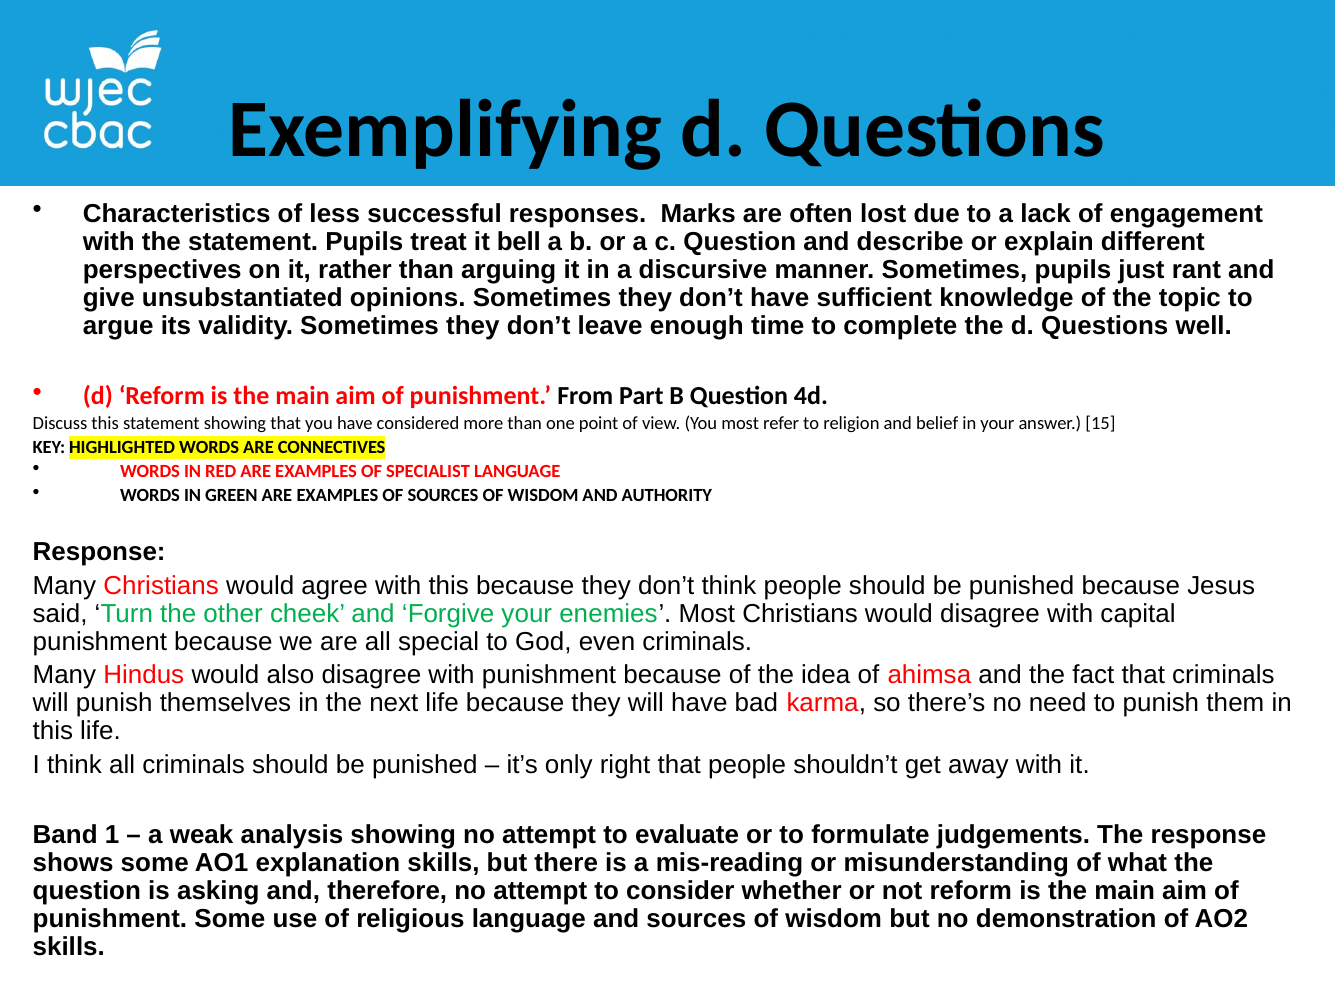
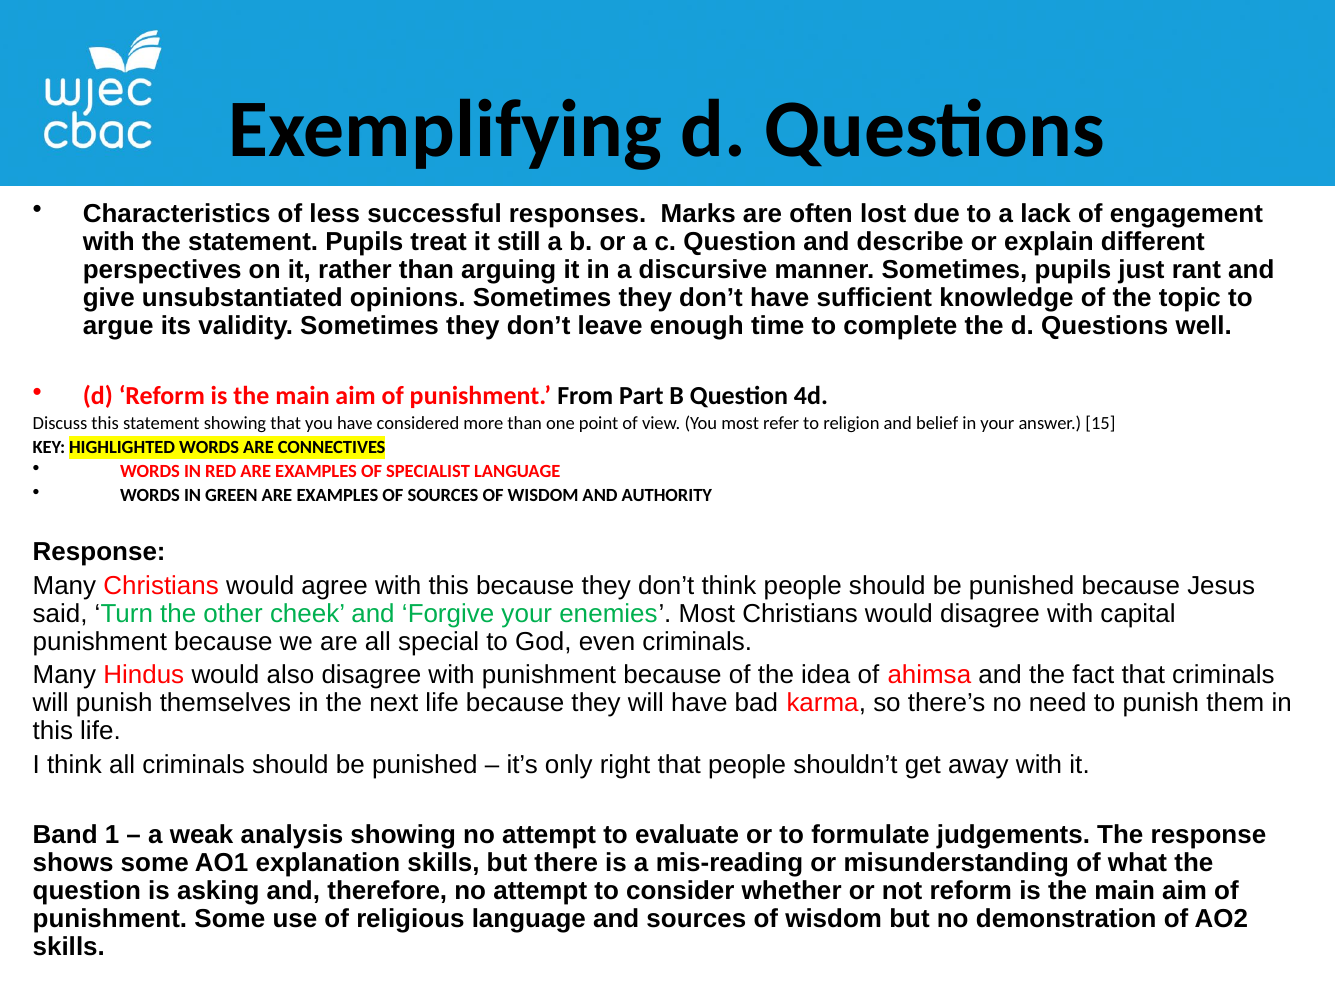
bell: bell -> still
